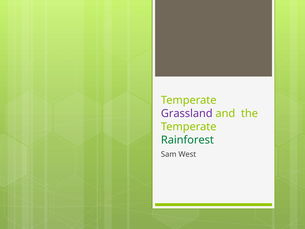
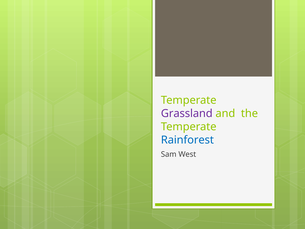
Rainforest colour: green -> blue
